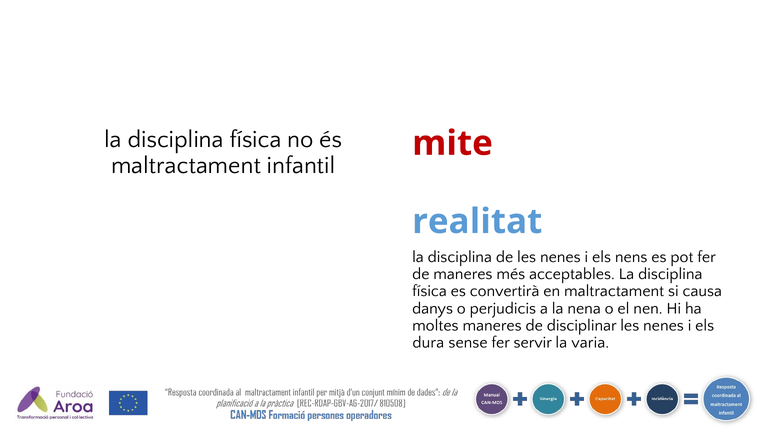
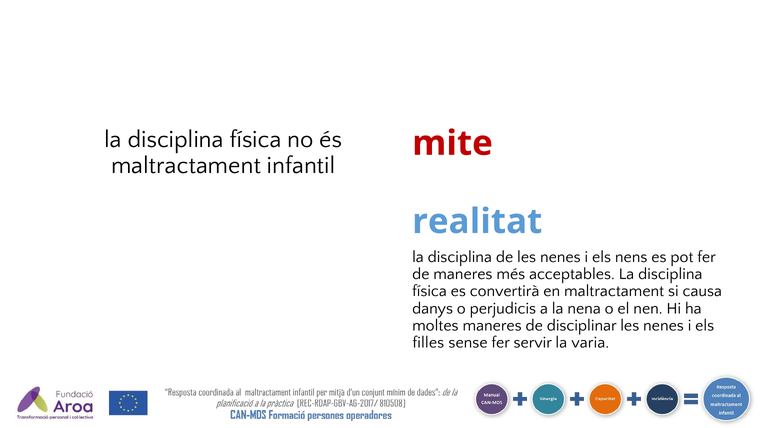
dura: dura -> filles
